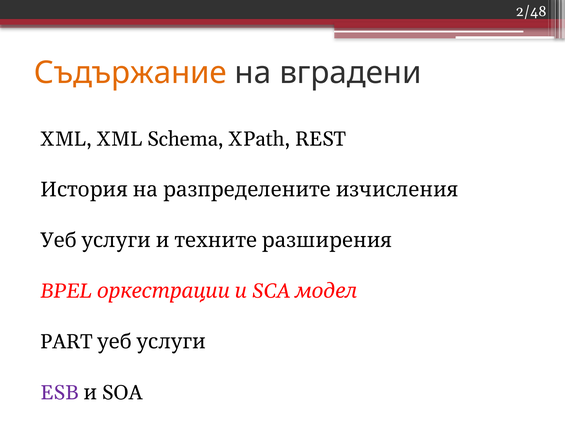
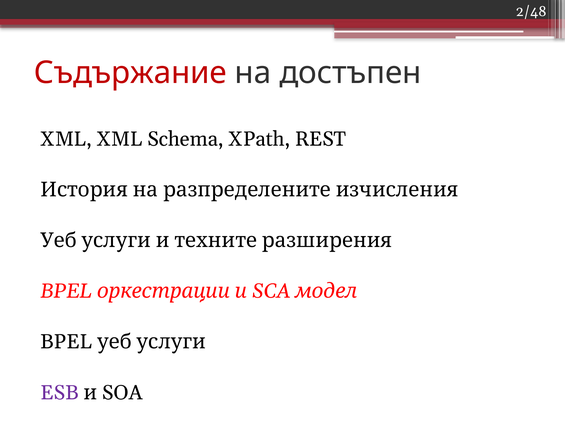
Съдържание colour: orange -> red
вградени: вградени -> достъпен
PART at (67, 342): PART -> BPEL
